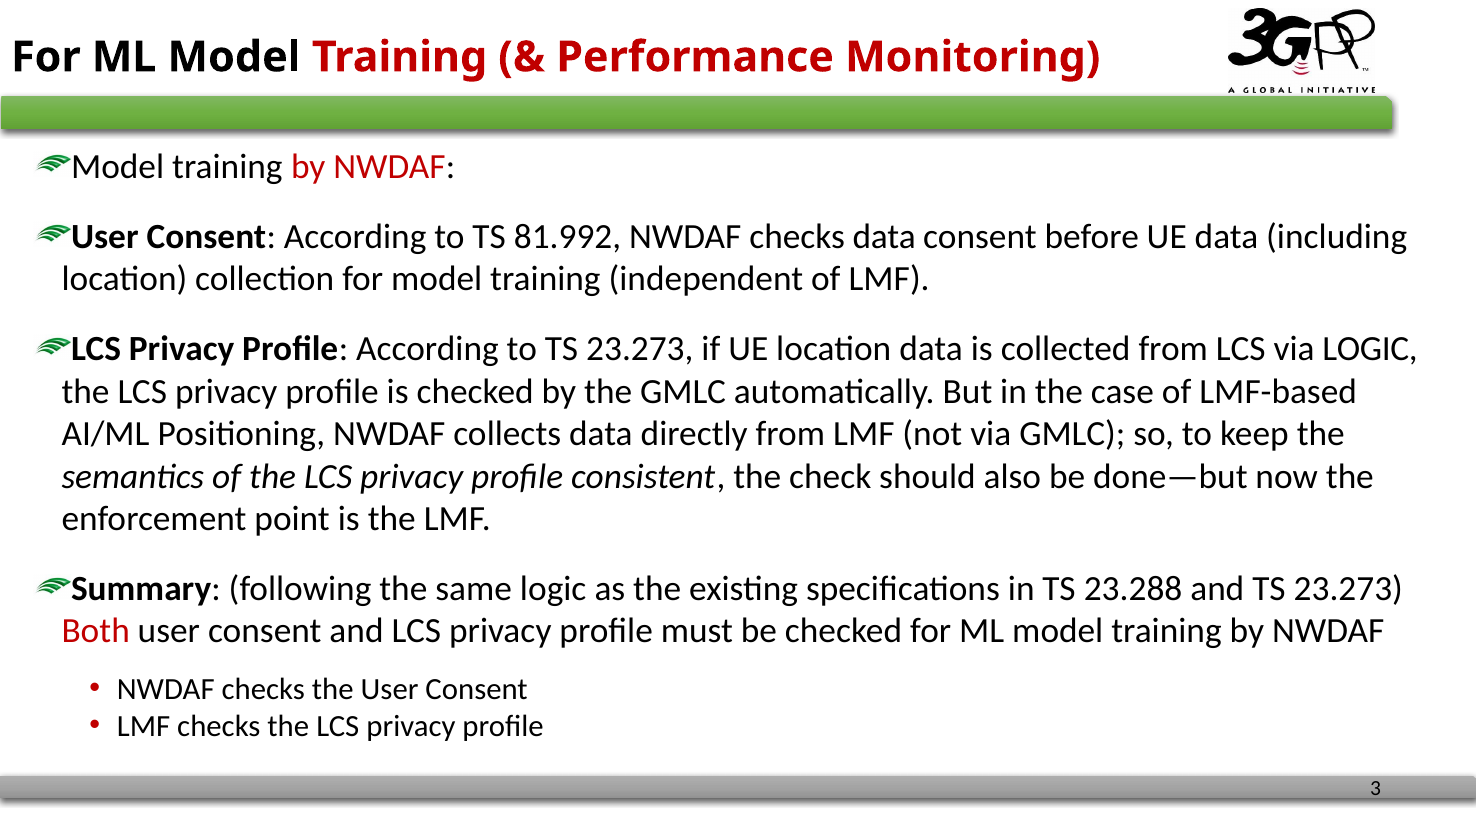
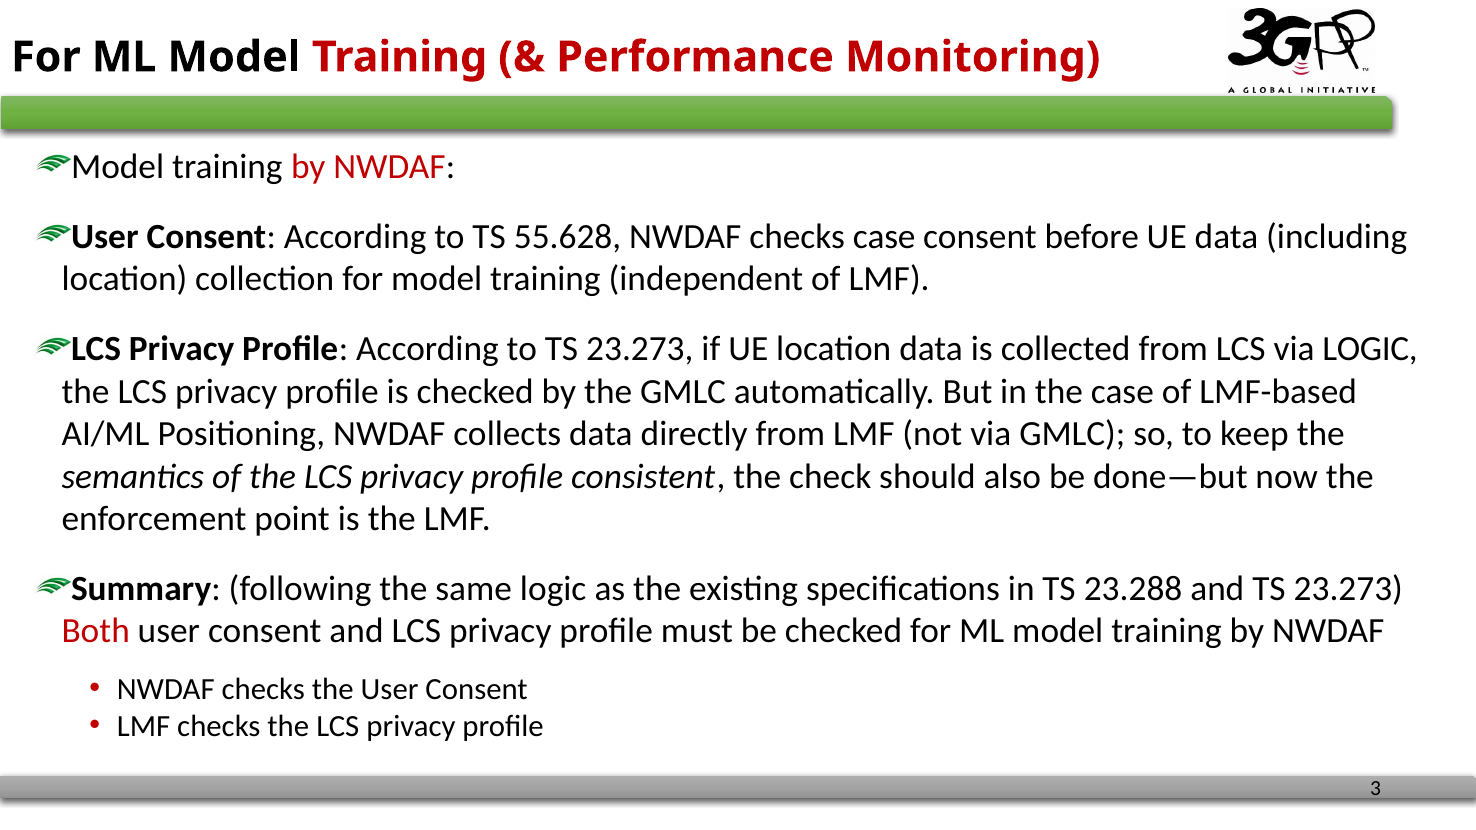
81.992: 81.992 -> 55.628
checks data: data -> case
